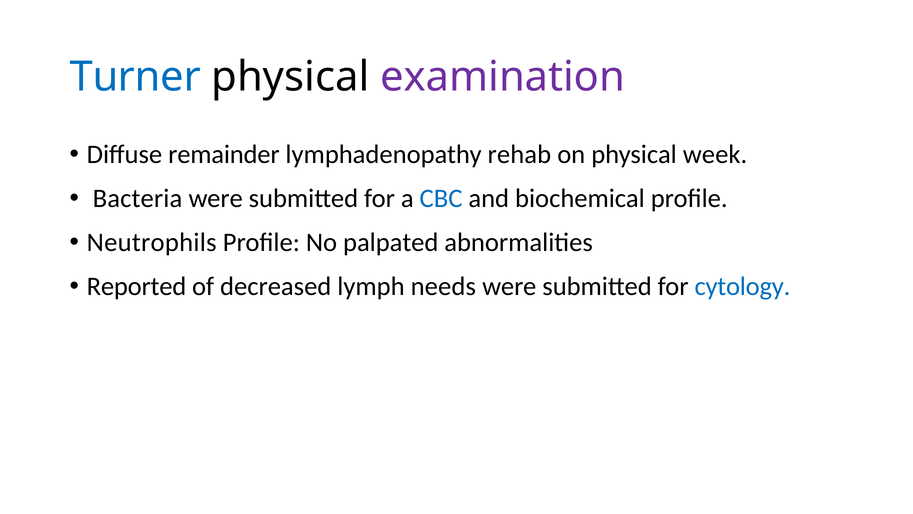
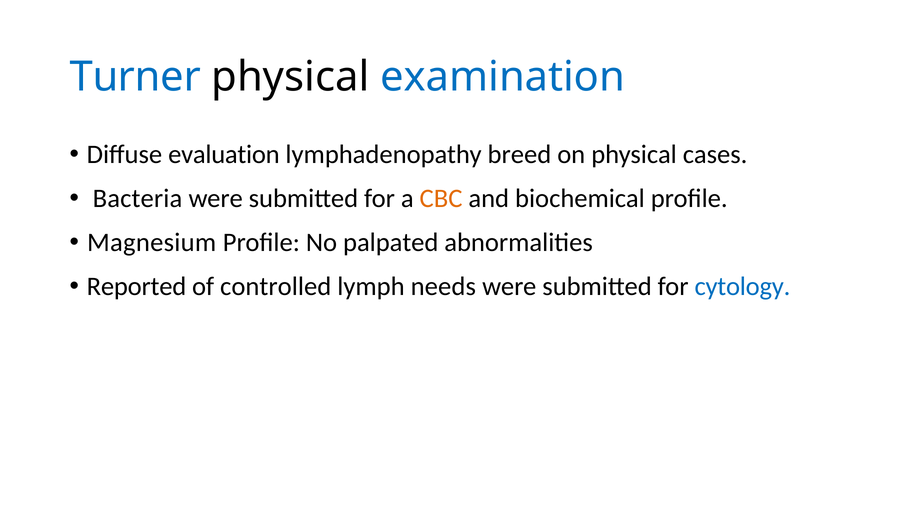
examination colour: purple -> blue
remainder: remainder -> evaluation
rehab: rehab -> breed
week: week -> cases
CBC colour: blue -> orange
Neutrophils: Neutrophils -> Magnesium
decreased: decreased -> controlled
